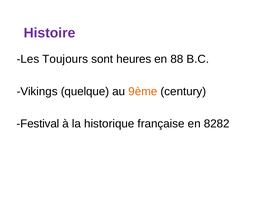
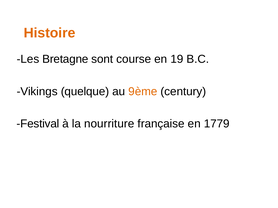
Histoire colour: purple -> orange
Toujours: Toujours -> Bretagne
heures: heures -> course
88: 88 -> 19
historique: historique -> nourriture
8282: 8282 -> 1779
